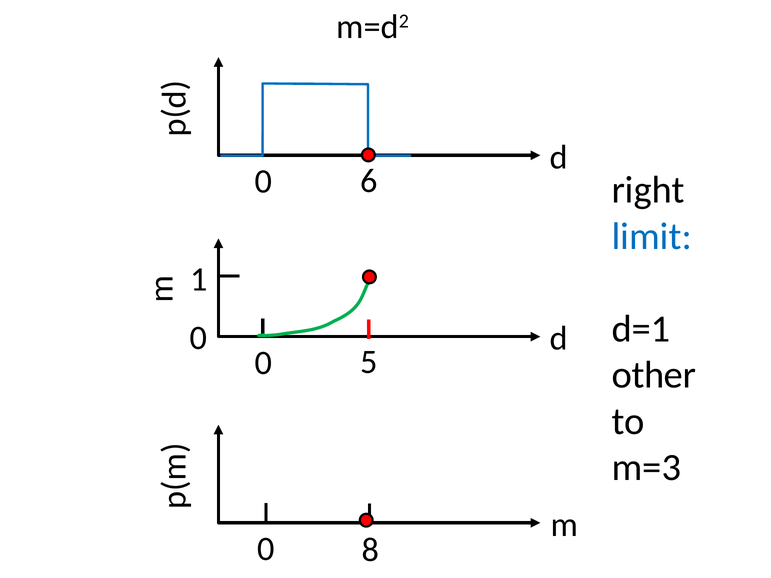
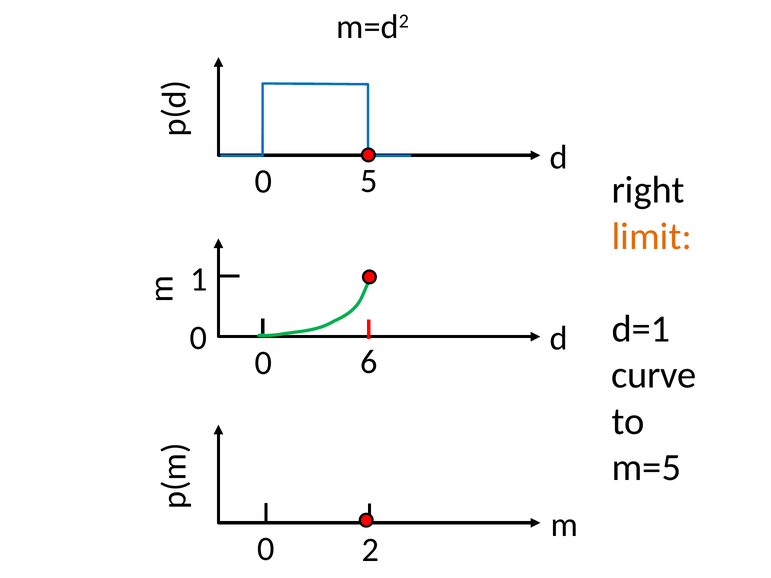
6: 6 -> 5
limit colour: blue -> orange
5: 5 -> 6
other: other -> curve
m=3: m=3 -> m=5
8: 8 -> 2
